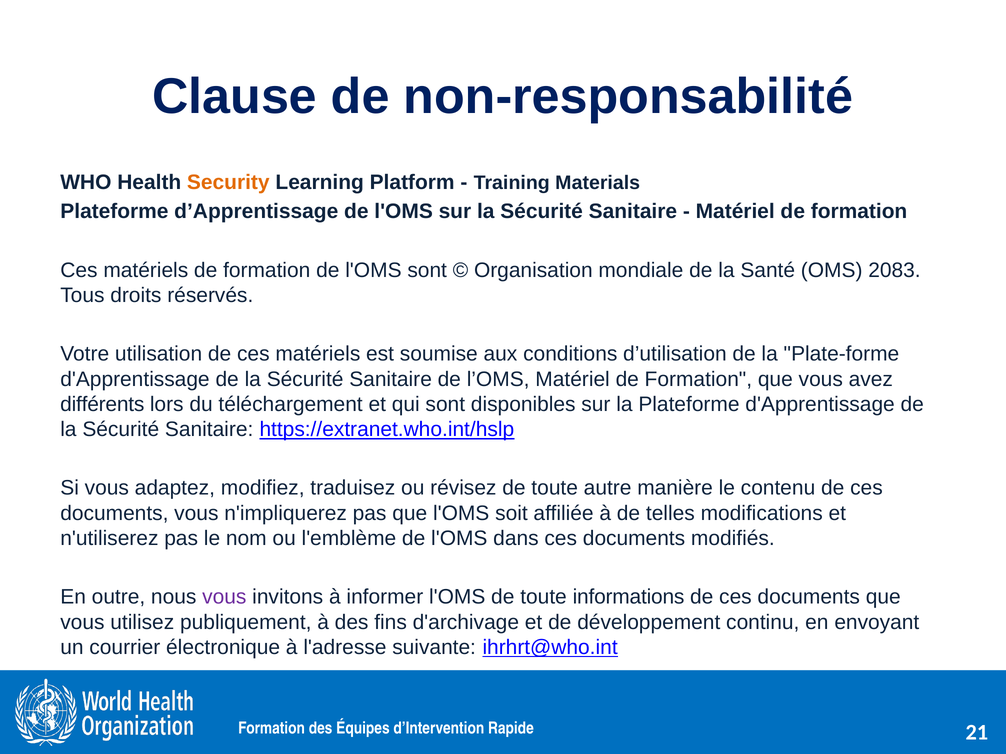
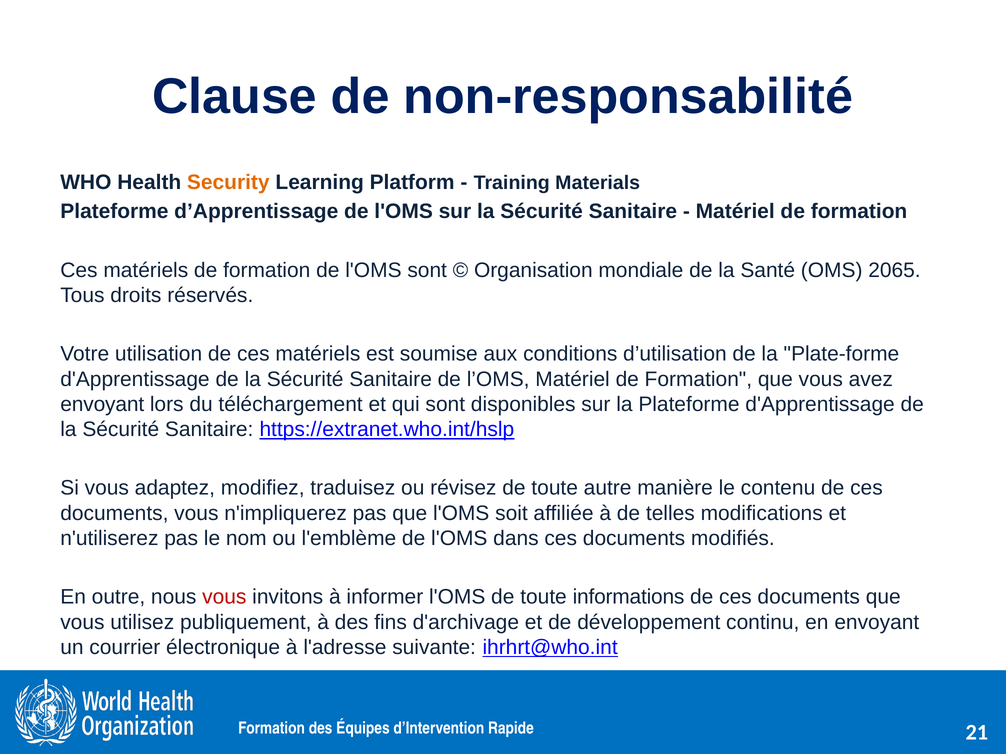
2083: 2083 -> 2065
différents at (102, 405): différents -> envoyant
vous at (224, 597) colour: purple -> red
